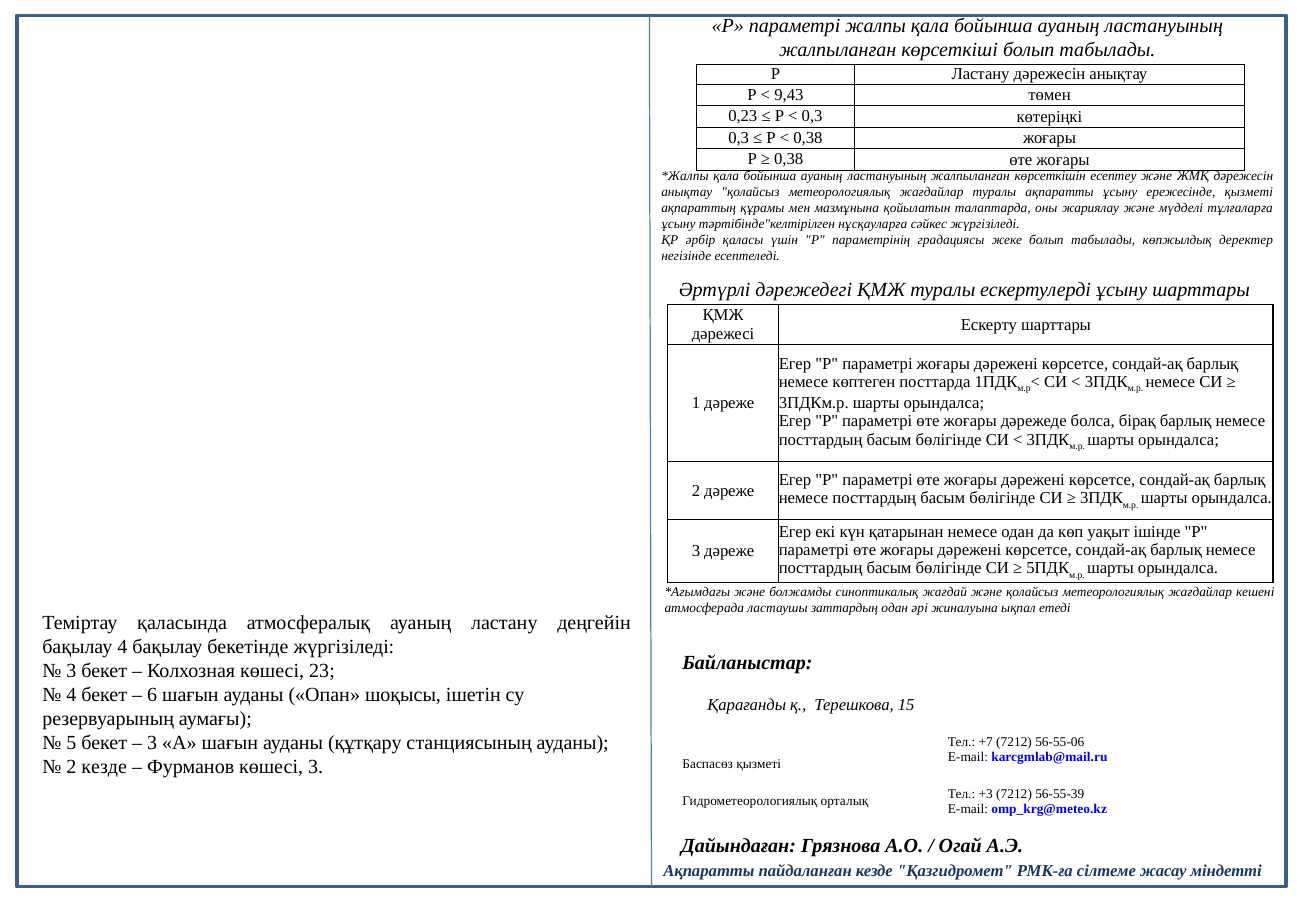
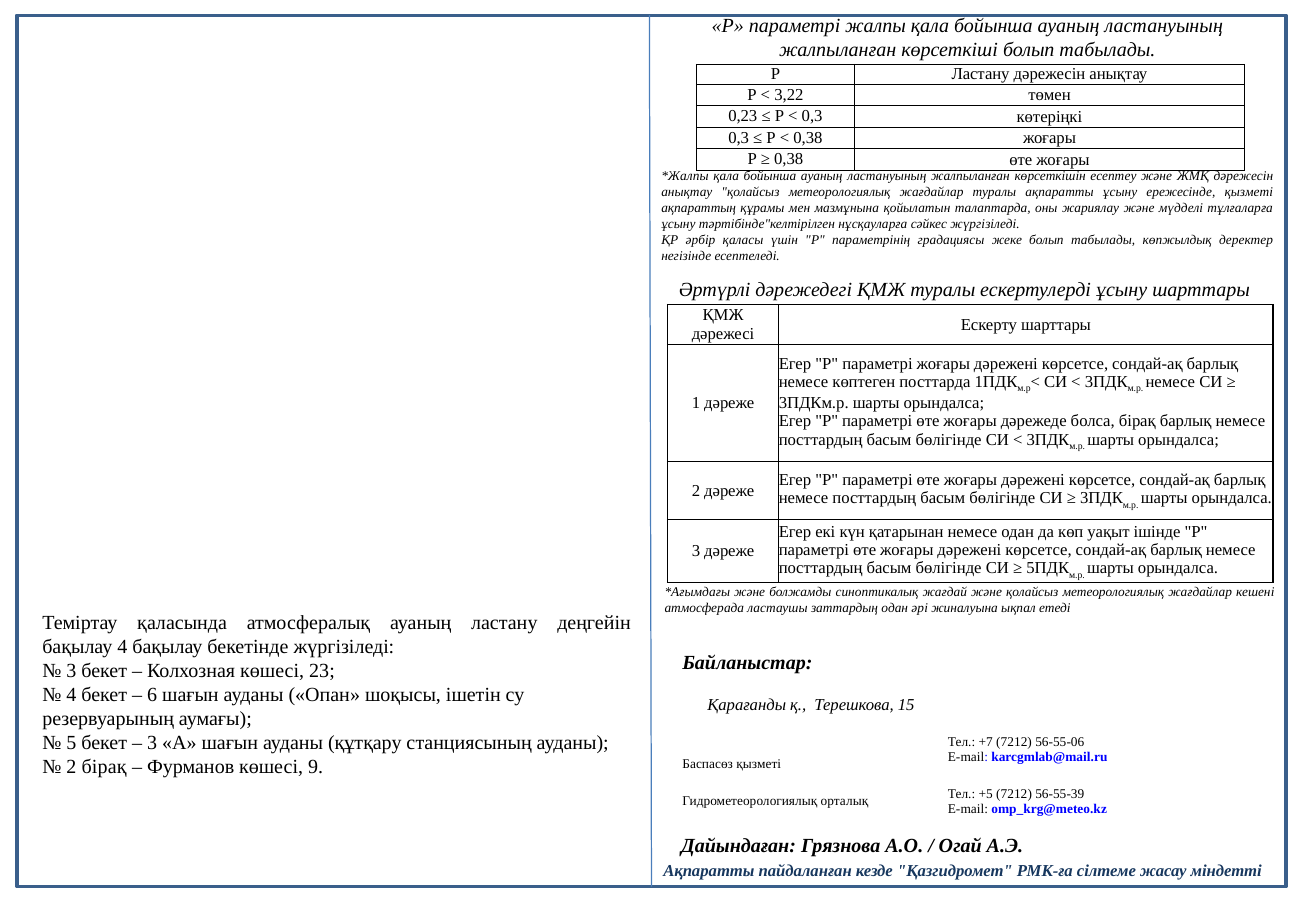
9,43: 9,43 -> 3,22
2 кезде: кезде -> бірақ
көшесі 3: 3 -> 9
+3: +3 -> +5
